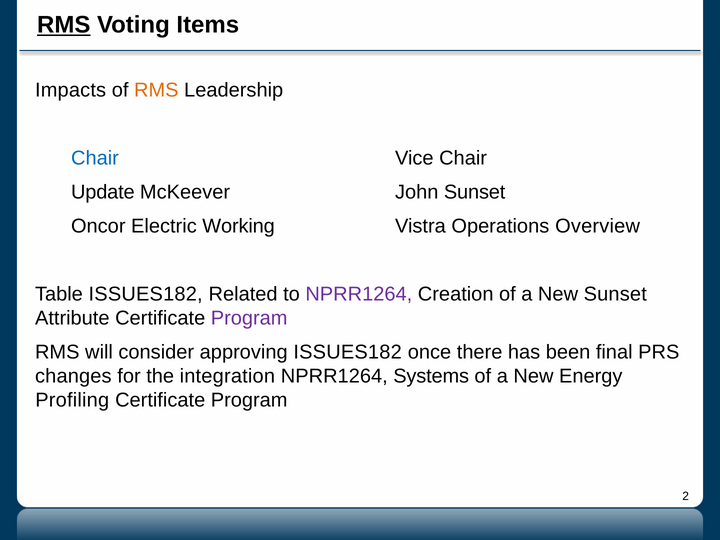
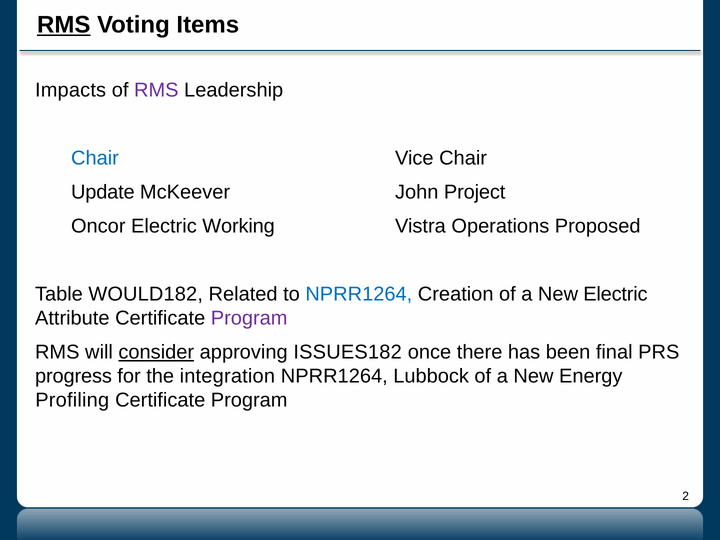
RMS at (156, 90) colour: orange -> purple
John Sunset: Sunset -> Project
Overview: Overview -> Proposed
Table ISSUES182: ISSUES182 -> WOULD182
NPRR1264 at (359, 294) colour: purple -> blue
New Sunset: Sunset -> Electric
consider underline: none -> present
changes: changes -> progress
Systems: Systems -> Lubbock
